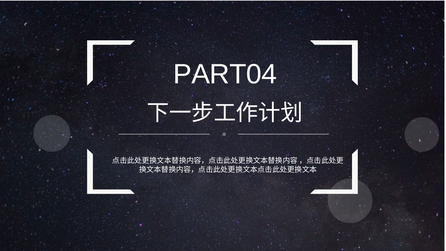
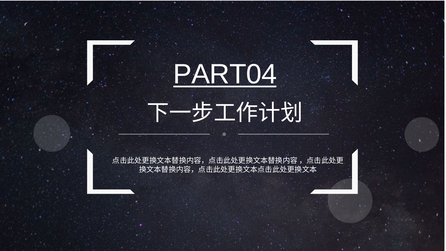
PART04 underline: none -> present
